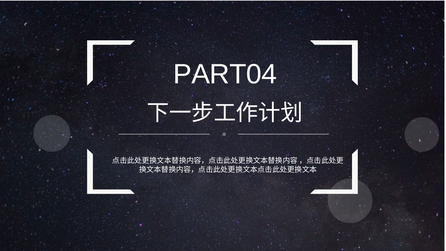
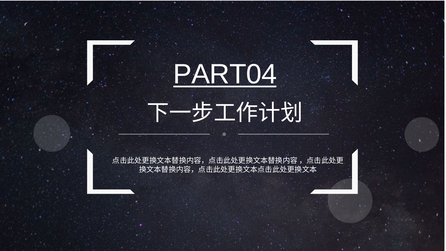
PART04 underline: none -> present
